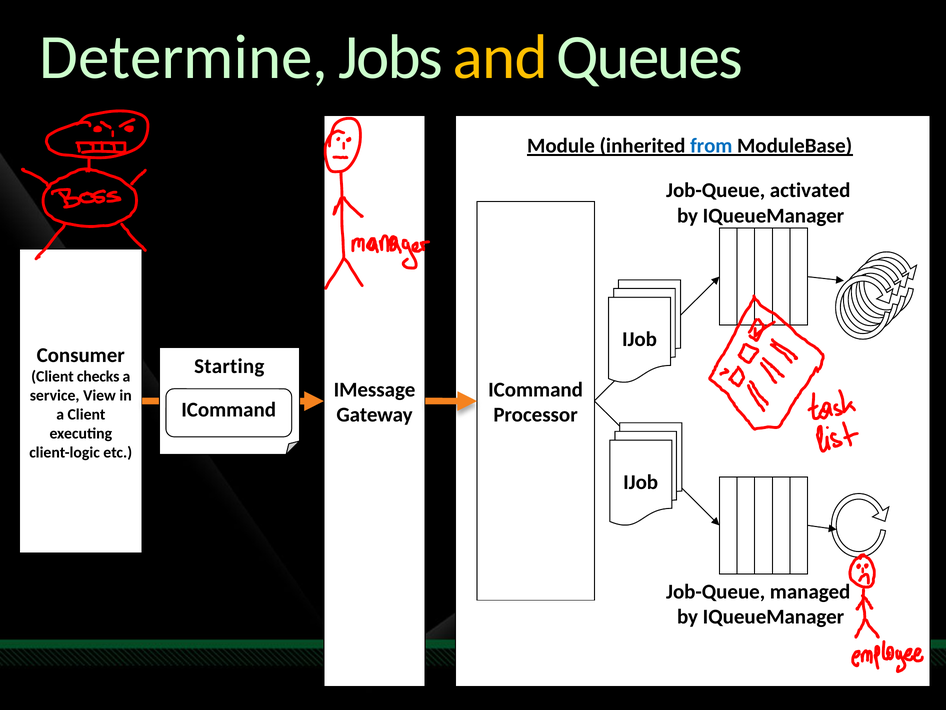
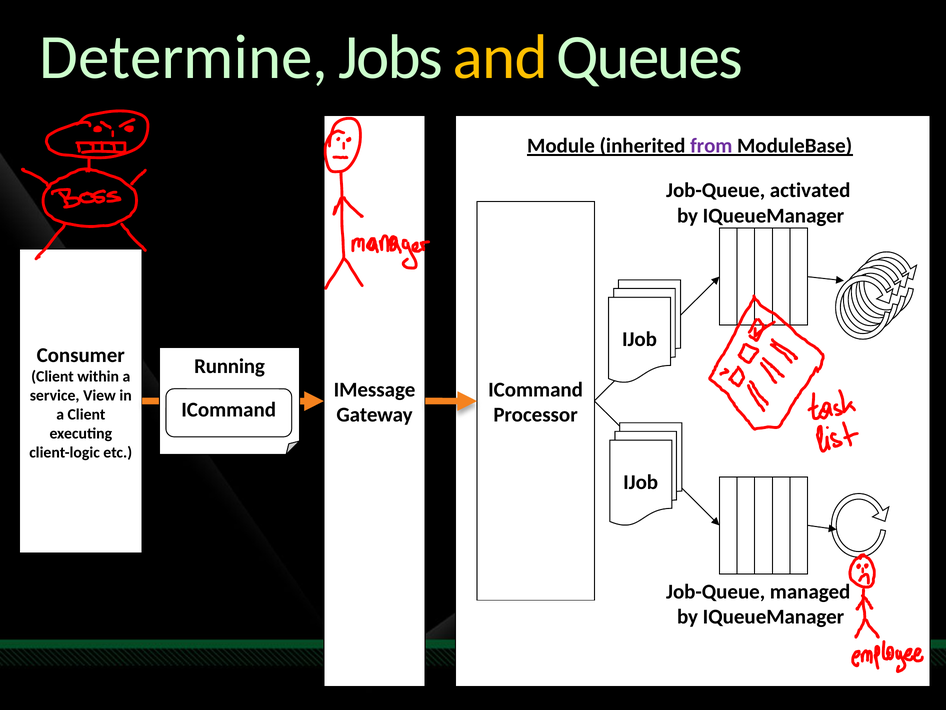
from colour: blue -> purple
Starting: Starting -> Running
checks: checks -> within
